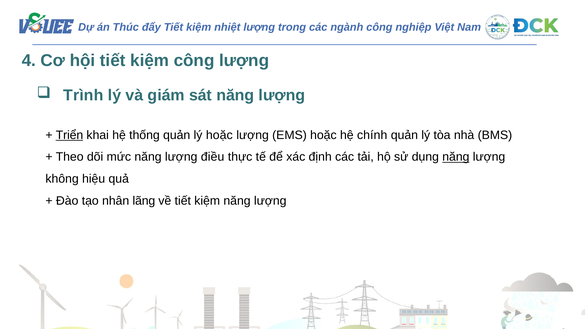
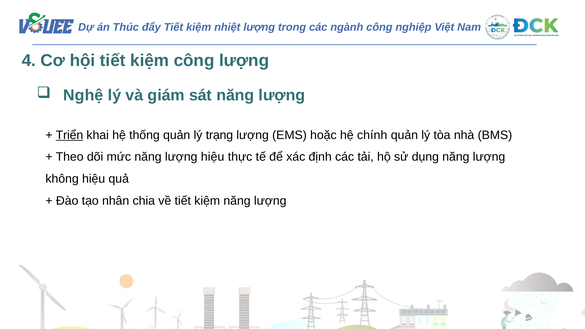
Trình: Trình -> Nghệ
lý hoặc: hoặc -> trạng
lượng điều: điều -> hiệu
năng at (456, 157) underline: present -> none
lãng: lãng -> chia
